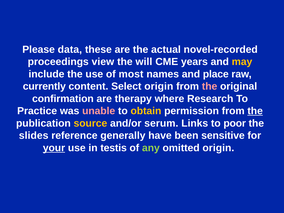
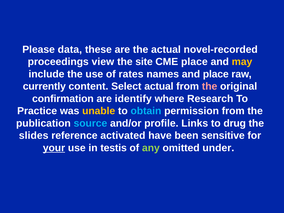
will: will -> site
CME years: years -> place
most: most -> rates
Select origin: origin -> actual
therapy: therapy -> identify
unable colour: pink -> yellow
obtain colour: yellow -> light blue
the at (255, 111) underline: present -> none
source colour: yellow -> light blue
serum: serum -> profile
poor: poor -> drug
generally: generally -> activated
omitted origin: origin -> under
